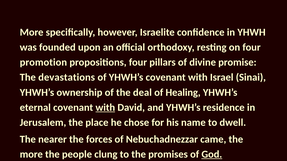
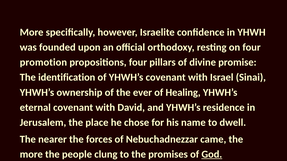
devastations: devastations -> identification
deal: deal -> ever
with at (105, 108) underline: present -> none
